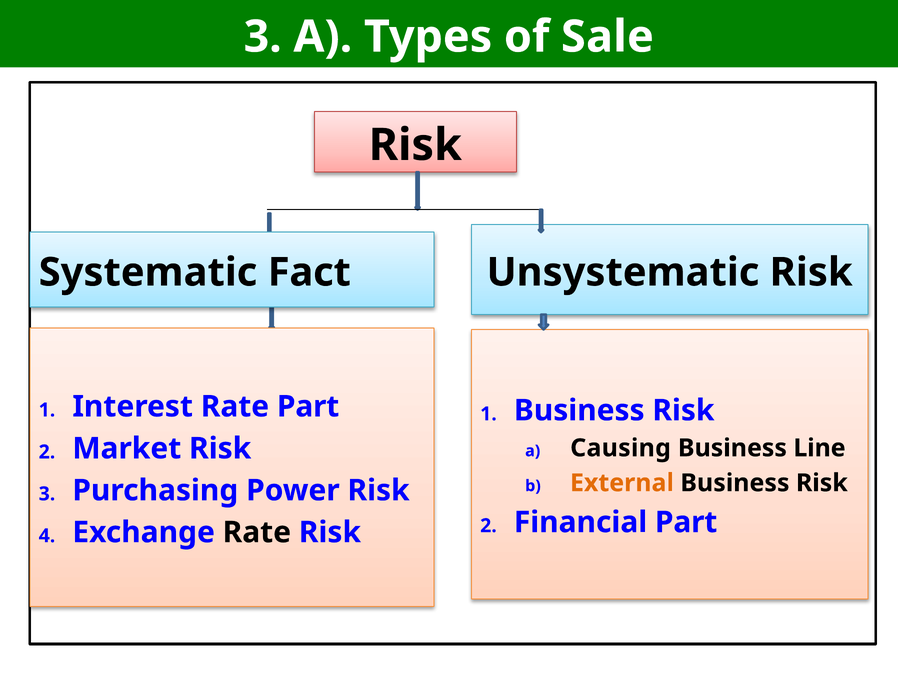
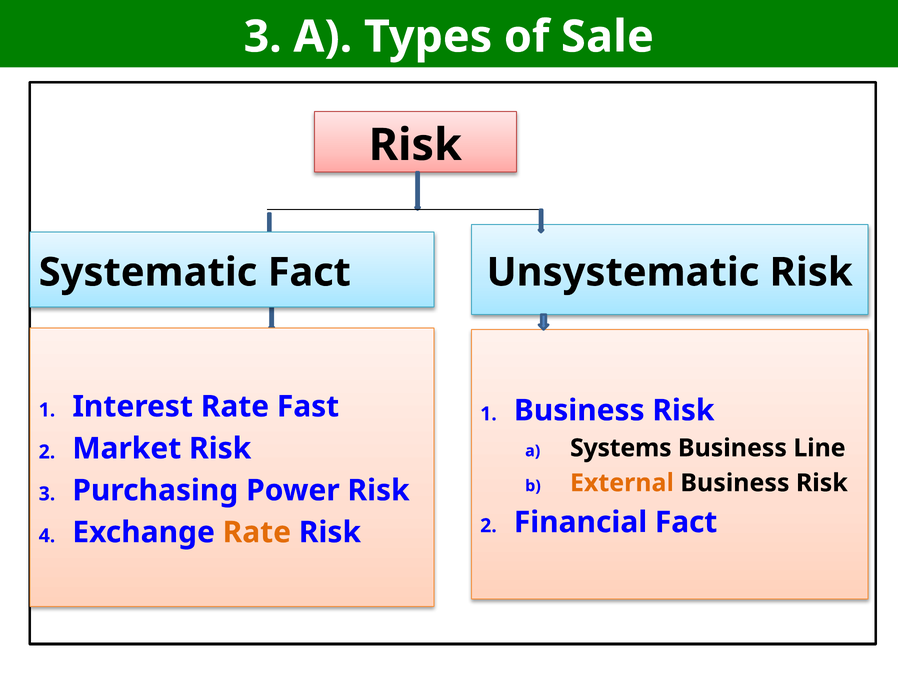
Rate Part: Part -> Fast
Causing: Causing -> Systems
Financial Part: Part -> Fact
Rate at (257, 532) colour: black -> orange
